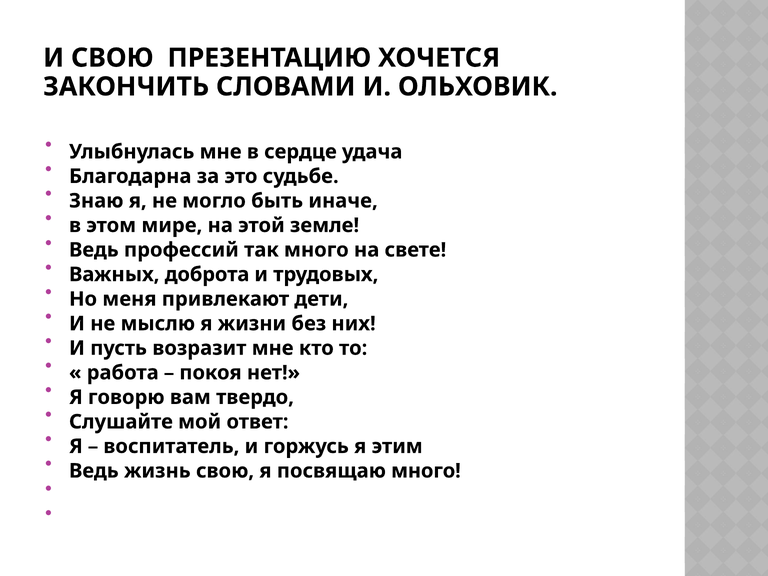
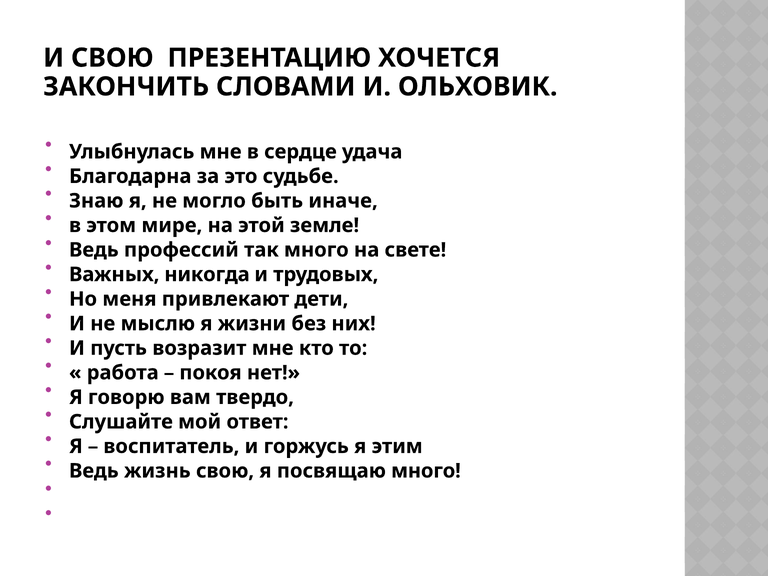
доброта: доброта -> никогда
